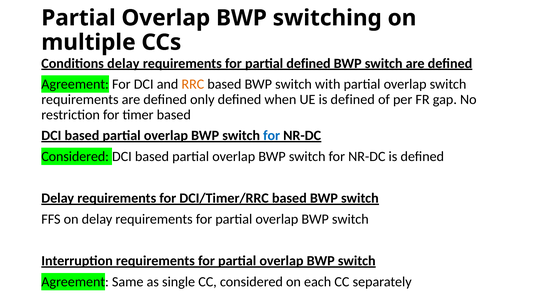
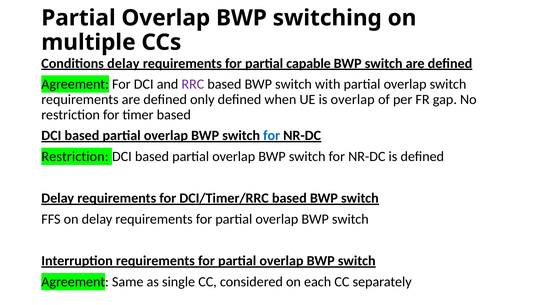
partial defined: defined -> capable
RRC colour: orange -> purple
UE is defined: defined -> overlap
Considered at (75, 156): Considered -> Restriction
